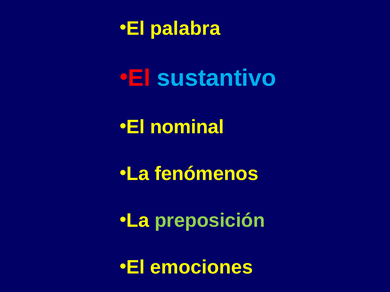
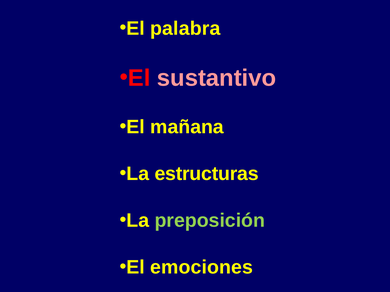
sustantivo colour: light blue -> pink
nominal: nominal -> mañana
fenómenos: fenómenos -> estructuras
